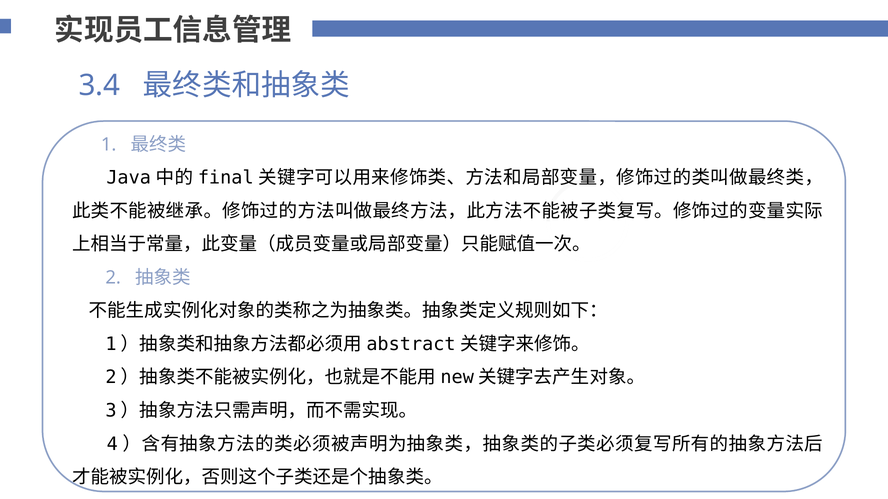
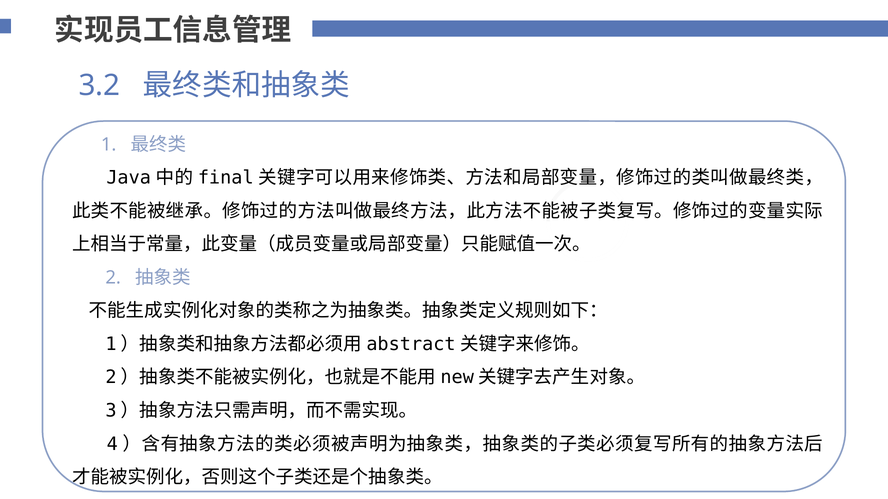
3.4: 3.4 -> 3.2
